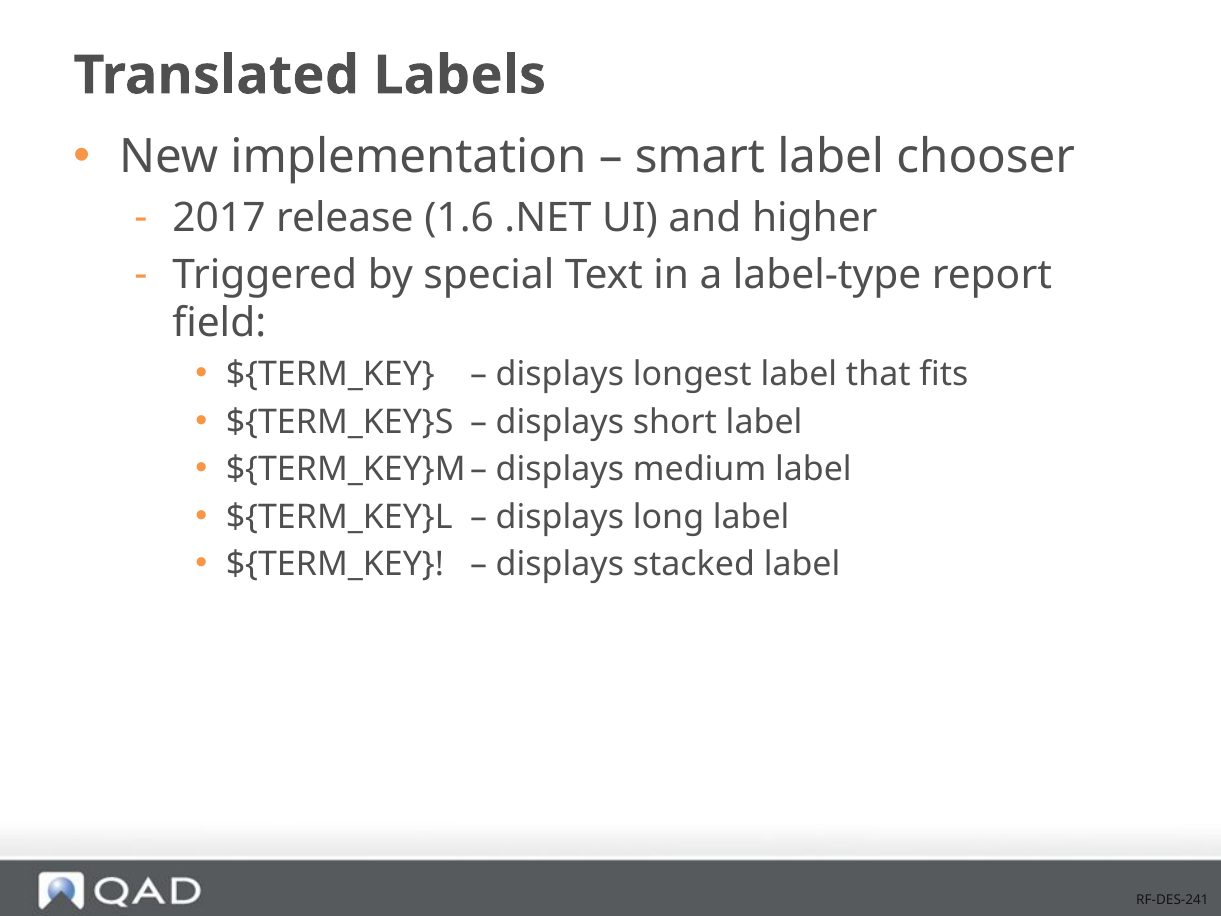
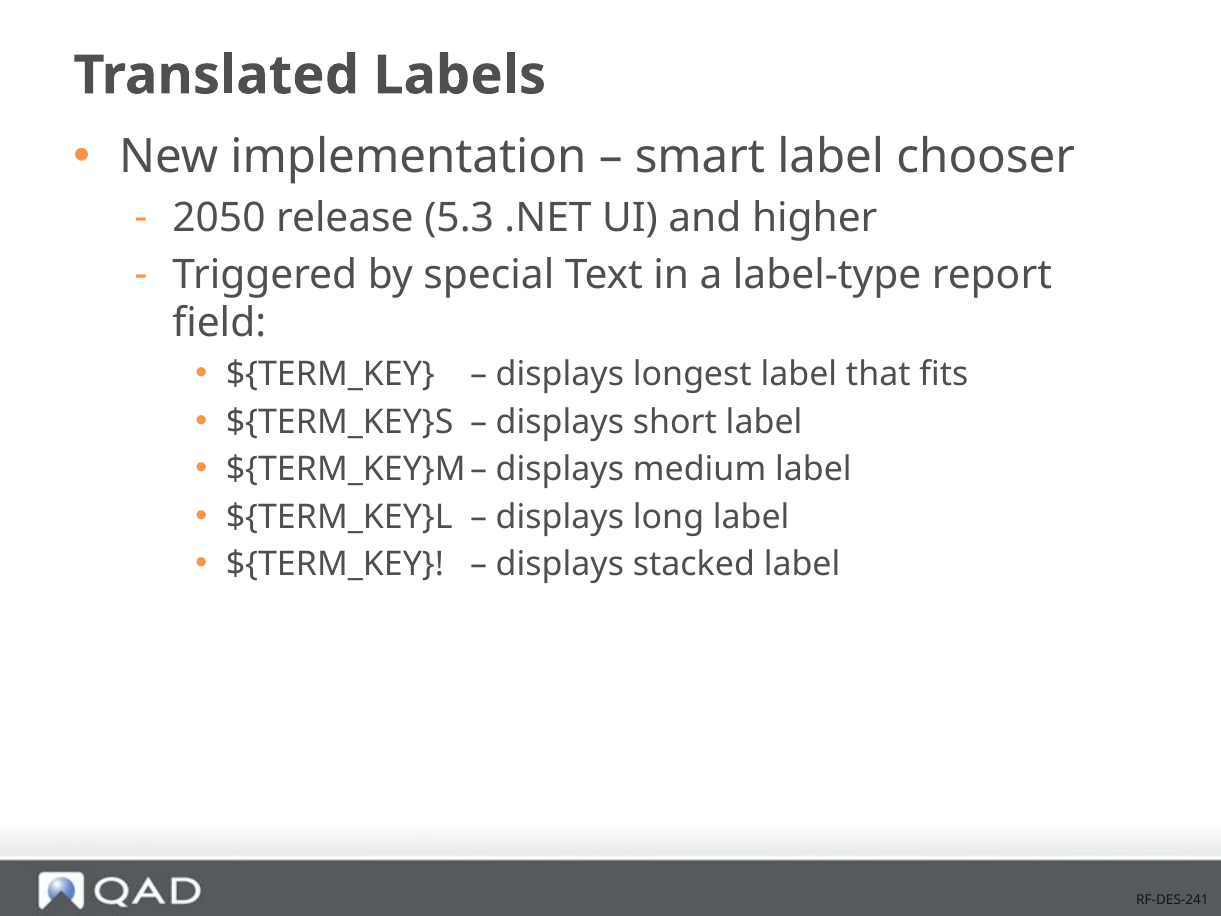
2017: 2017 -> 2050
1.6: 1.6 -> 5.3
